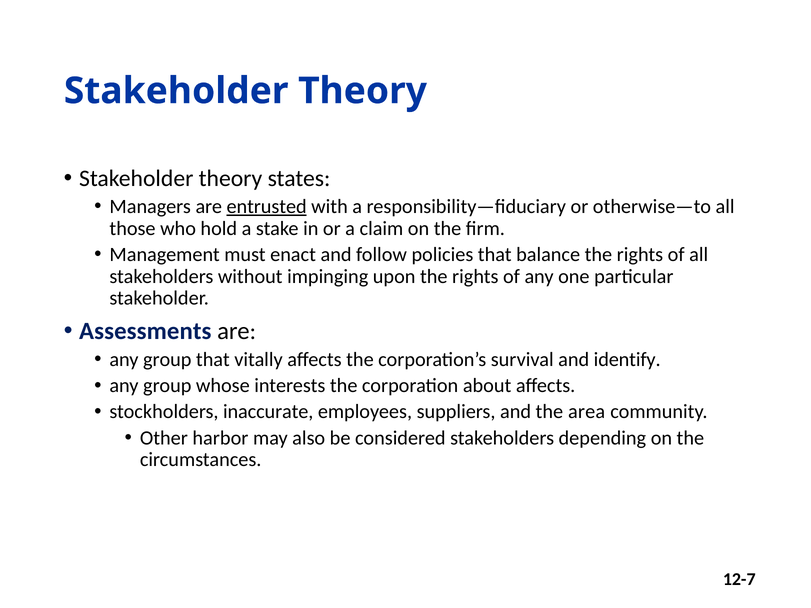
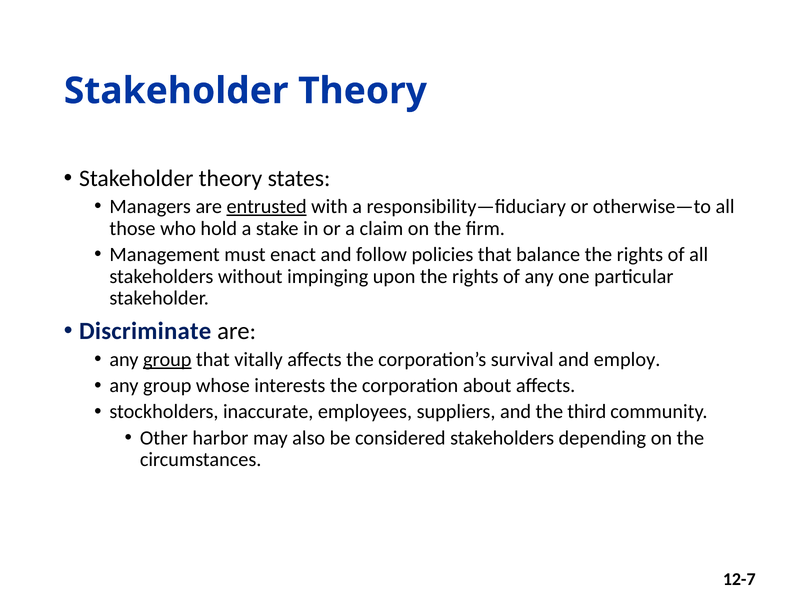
Assessments: Assessments -> Discriminate
group at (167, 360) underline: none -> present
identify: identify -> employ
area: area -> third
